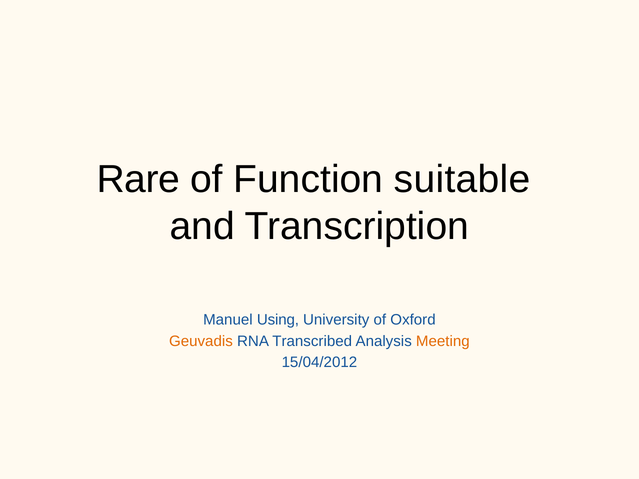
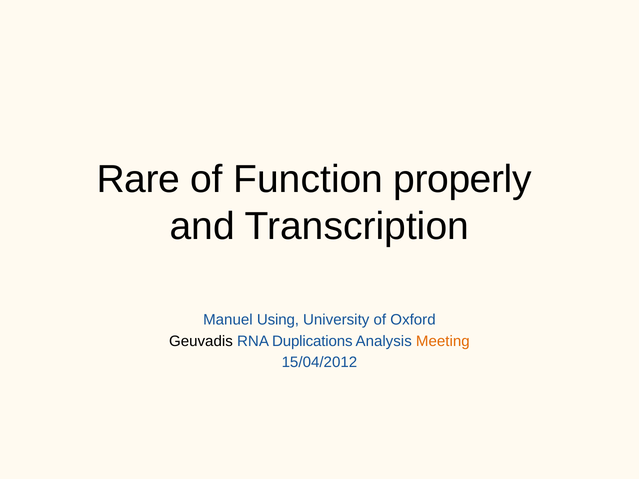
suitable: suitable -> properly
Geuvadis colour: orange -> black
Transcribed: Transcribed -> Duplications
